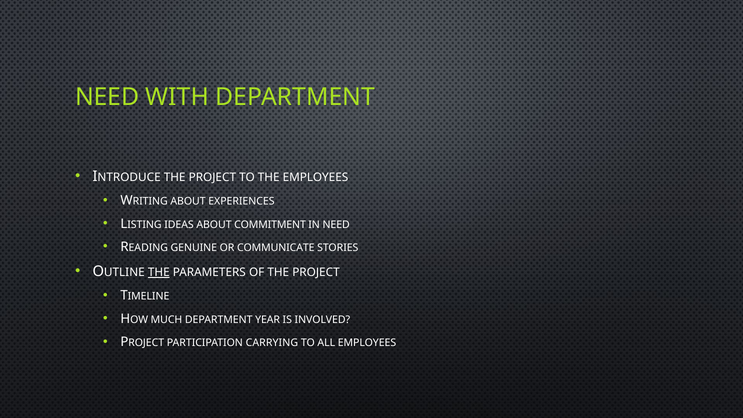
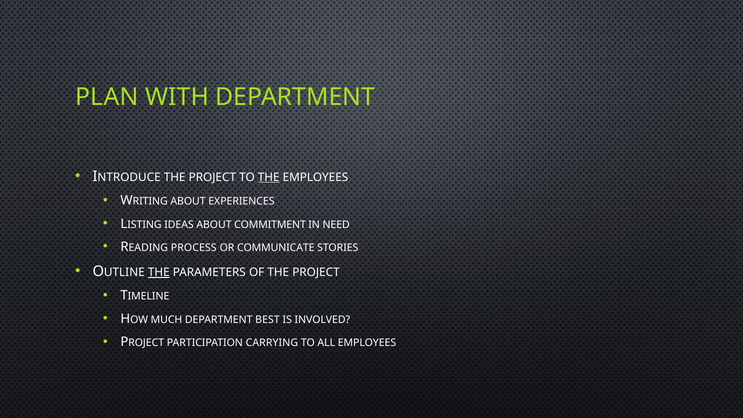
NEED at (107, 97): NEED -> PLAN
THE at (269, 177) underline: none -> present
GENUINE: GENUINE -> PROCESS
YEAR: YEAR -> BEST
